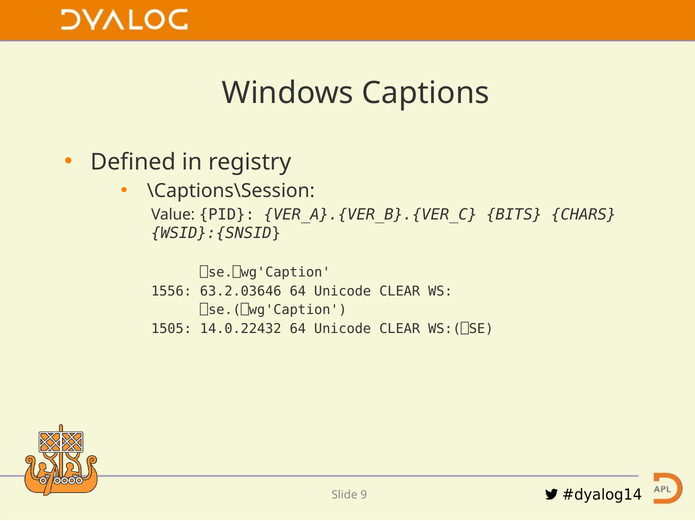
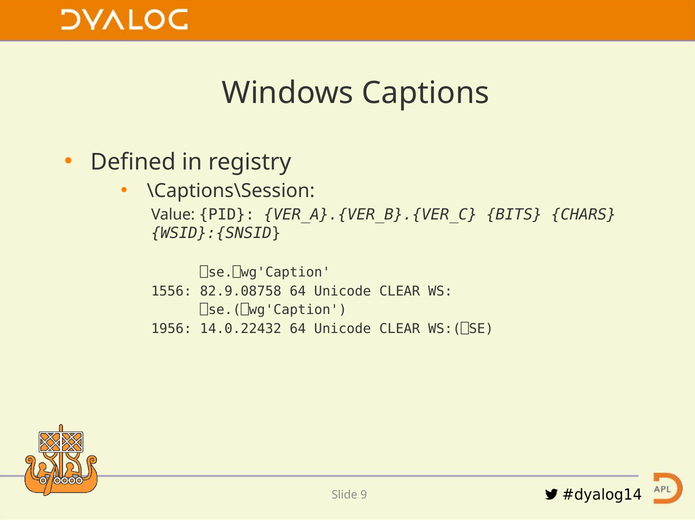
63.2.03646: 63.2.03646 -> 82.9.08758
1505: 1505 -> 1956
